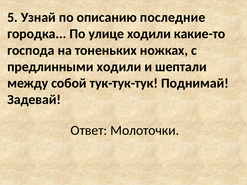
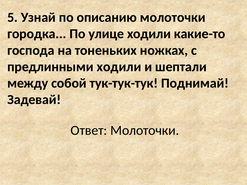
описанию последние: последние -> молоточки
